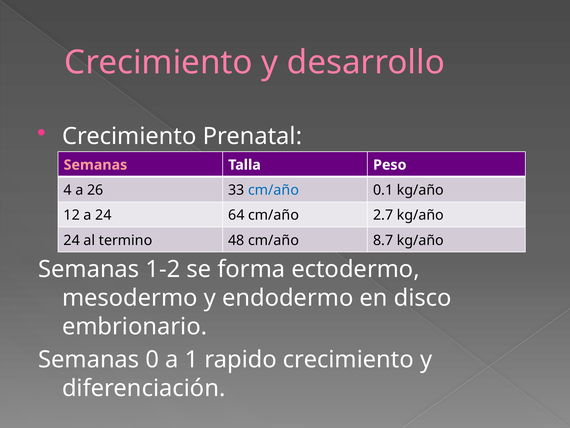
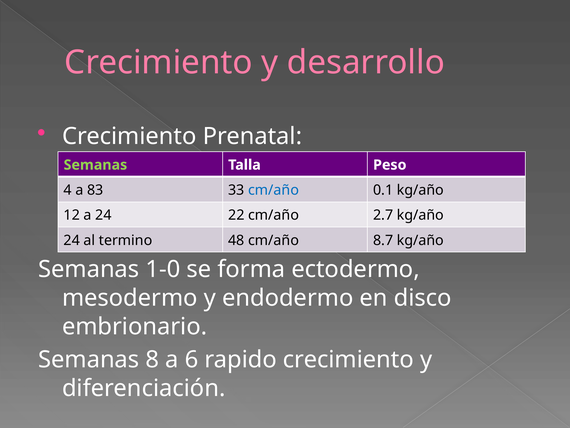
Semanas at (95, 165) colour: pink -> light green
26: 26 -> 83
64: 64 -> 22
1-2: 1-2 -> 1-0
0: 0 -> 8
1: 1 -> 6
